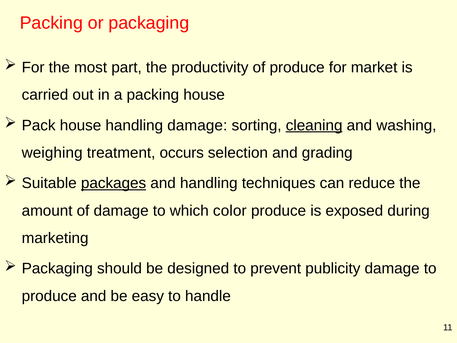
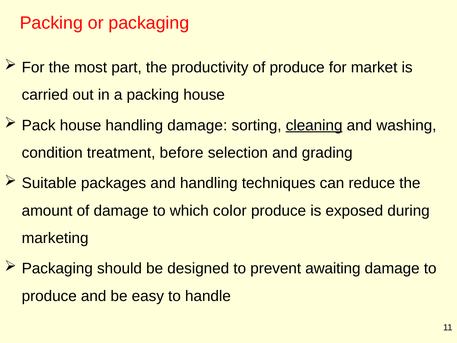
weighing: weighing -> condition
occurs: occurs -> before
packages underline: present -> none
publicity: publicity -> awaiting
